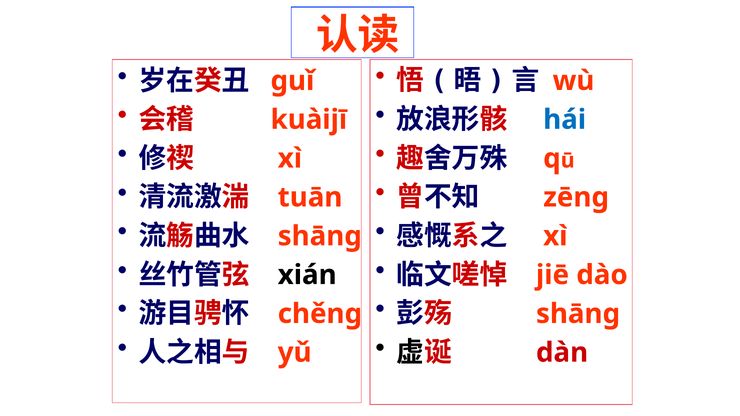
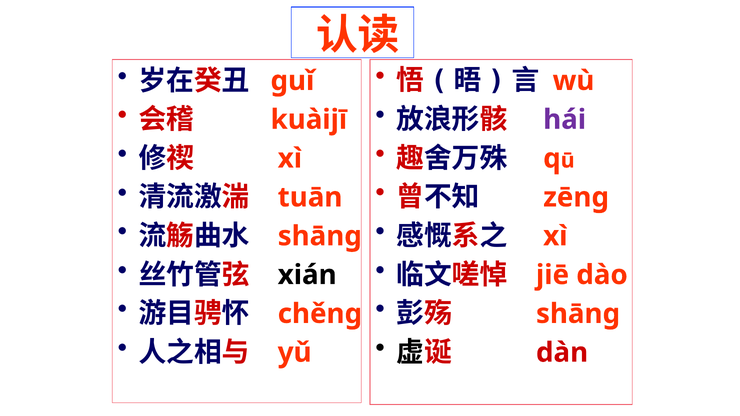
hái colour: blue -> purple
